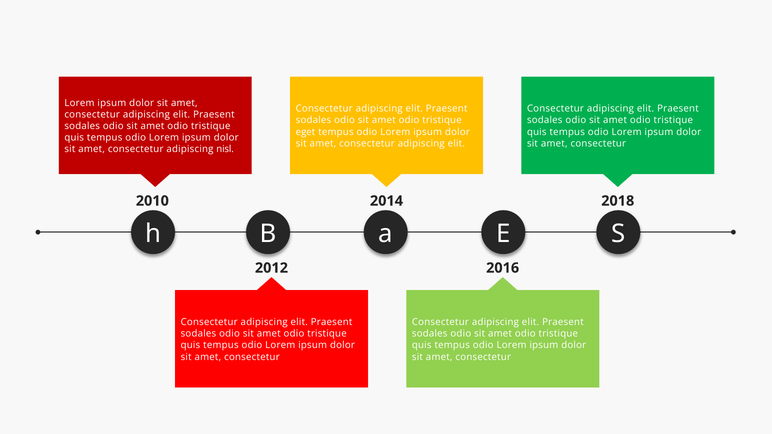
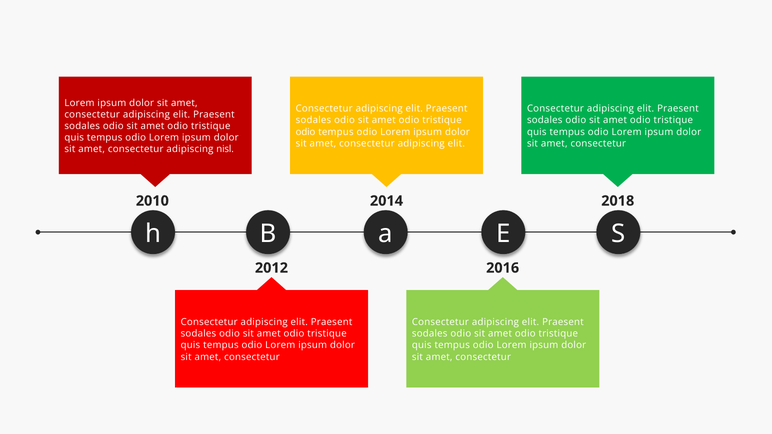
eget at (305, 132): eget -> odio
